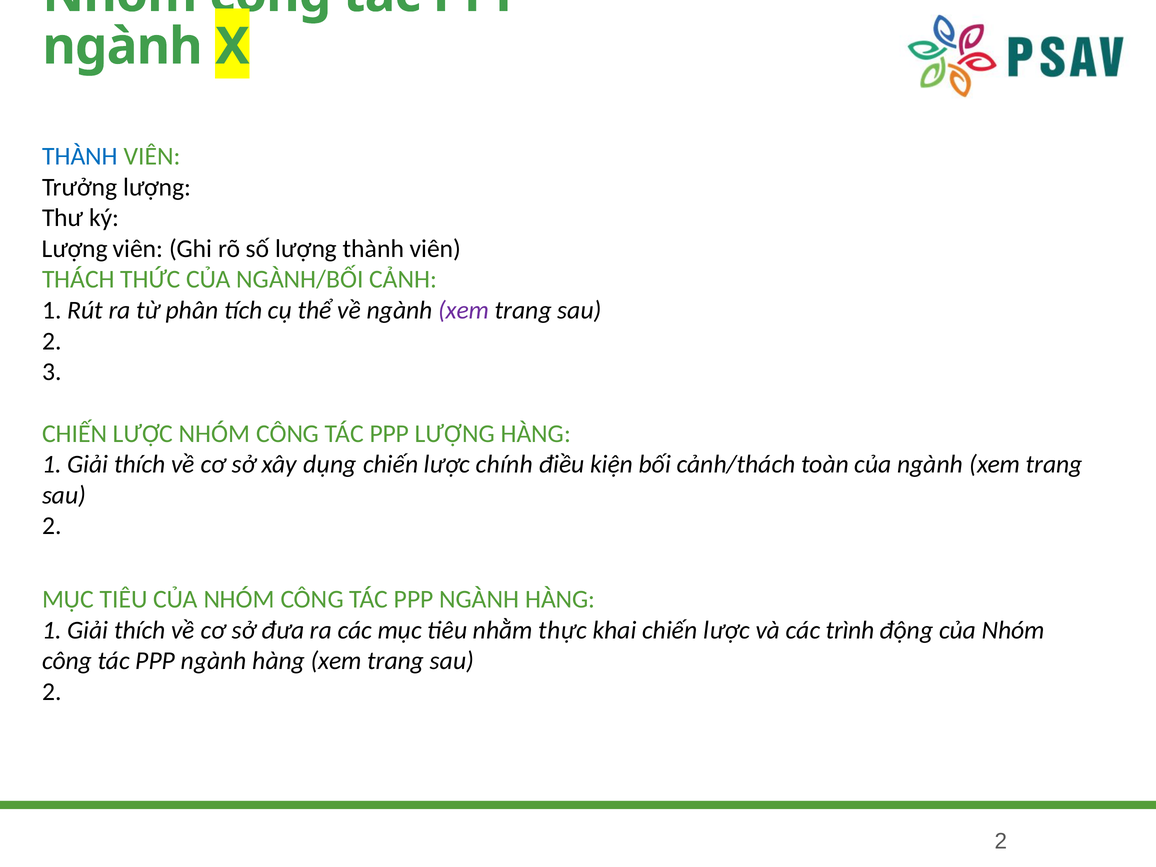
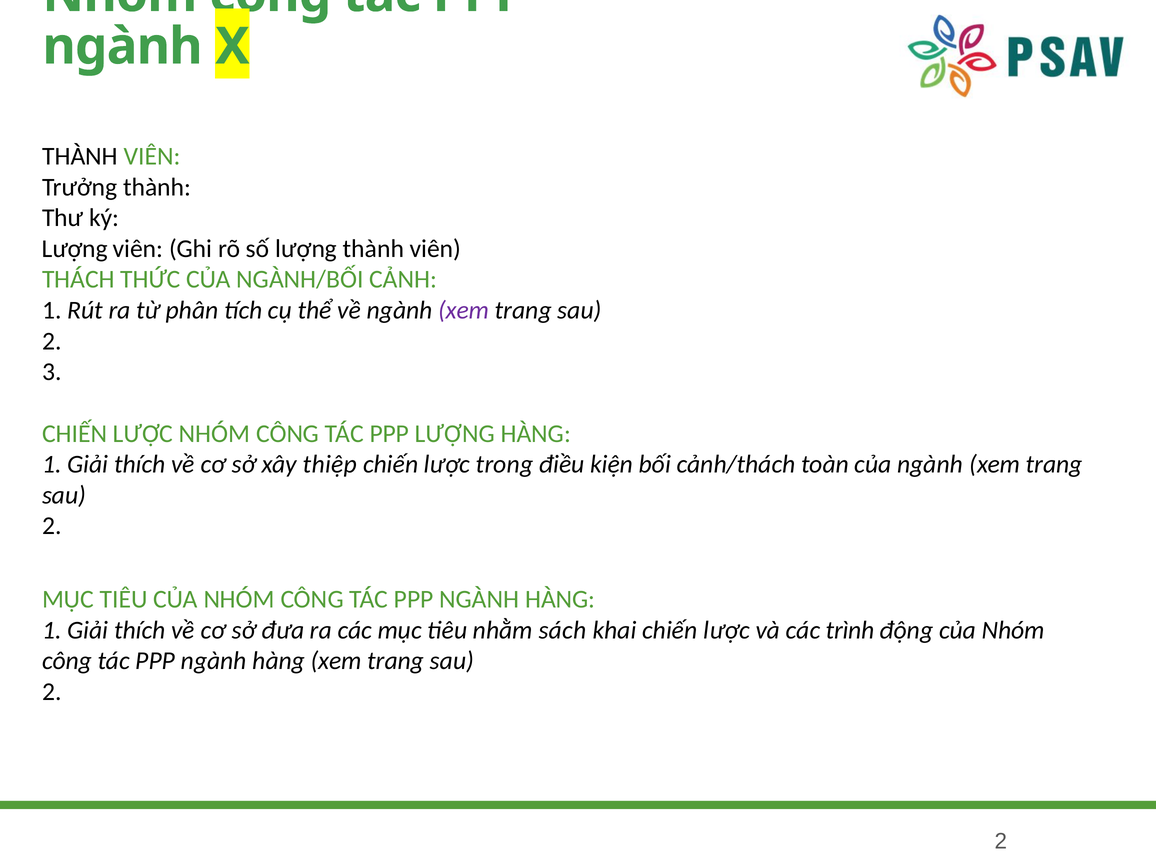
THÀNH at (80, 156) colour: blue -> black
Trưởng lượng: lượng -> thành
dụng: dụng -> thiệp
chính: chính -> trong
thực: thực -> sách
